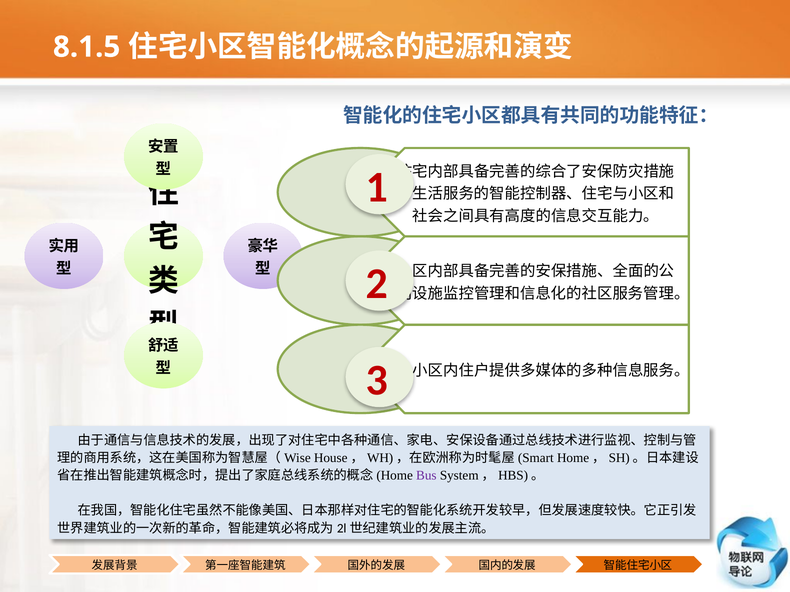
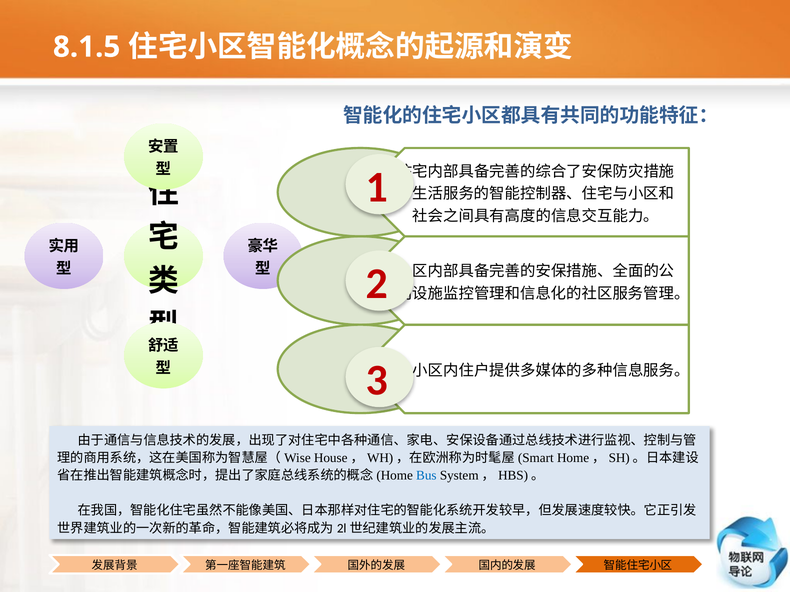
Bus colour: purple -> blue
